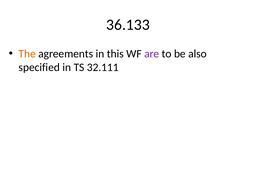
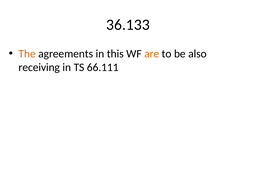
are colour: purple -> orange
specified: specified -> receiving
32.111: 32.111 -> 66.111
